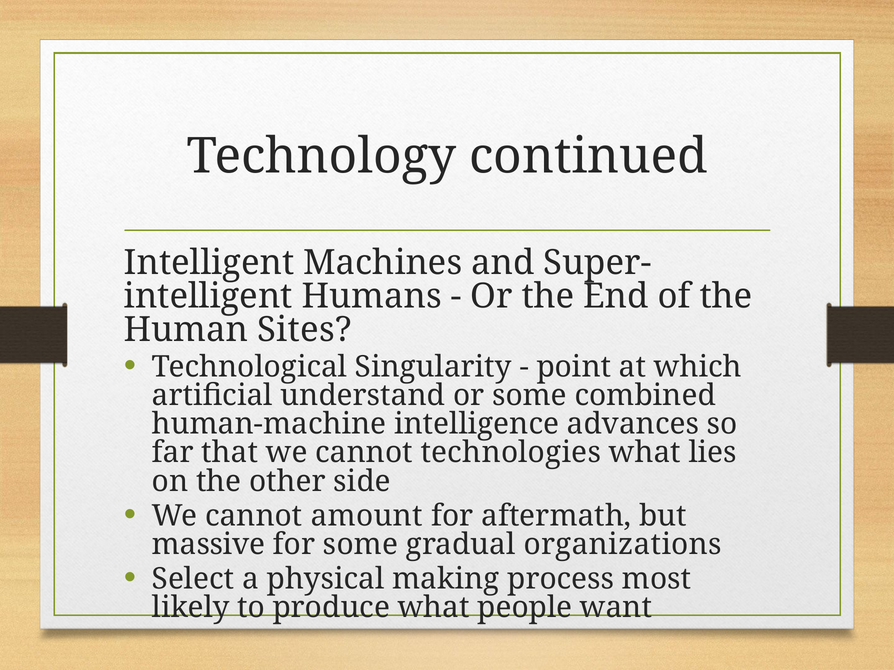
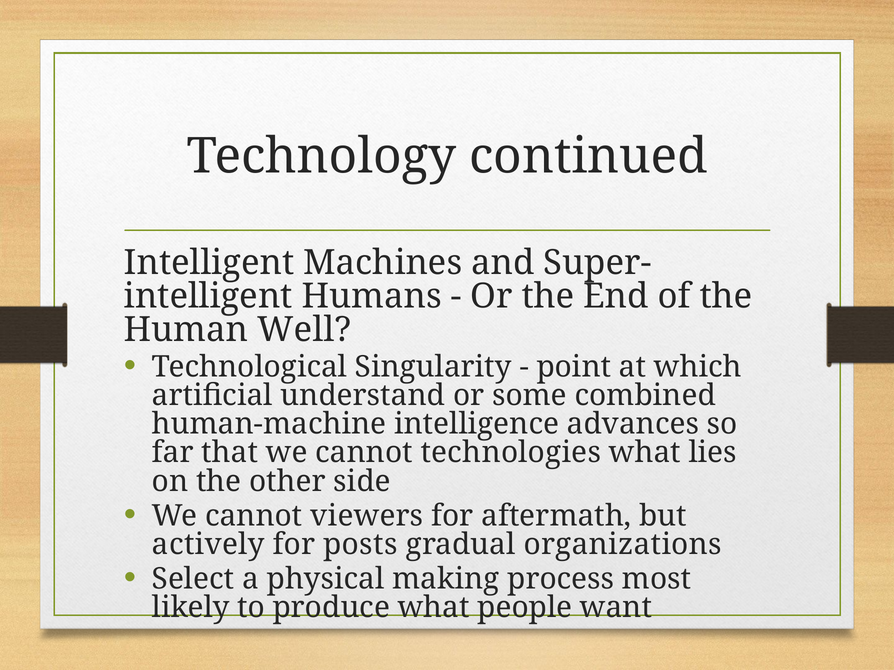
Sites: Sites -> Well
amount: amount -> viewers
massive: massive -> actively
for some: some -> posts
